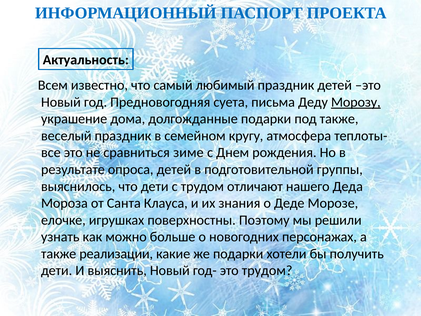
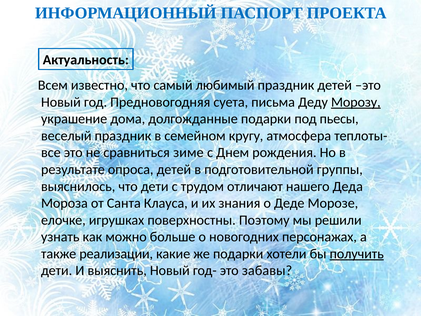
под также: также -> пьесы
получить underline: none -> present
это трудом: трудом -> забавы
